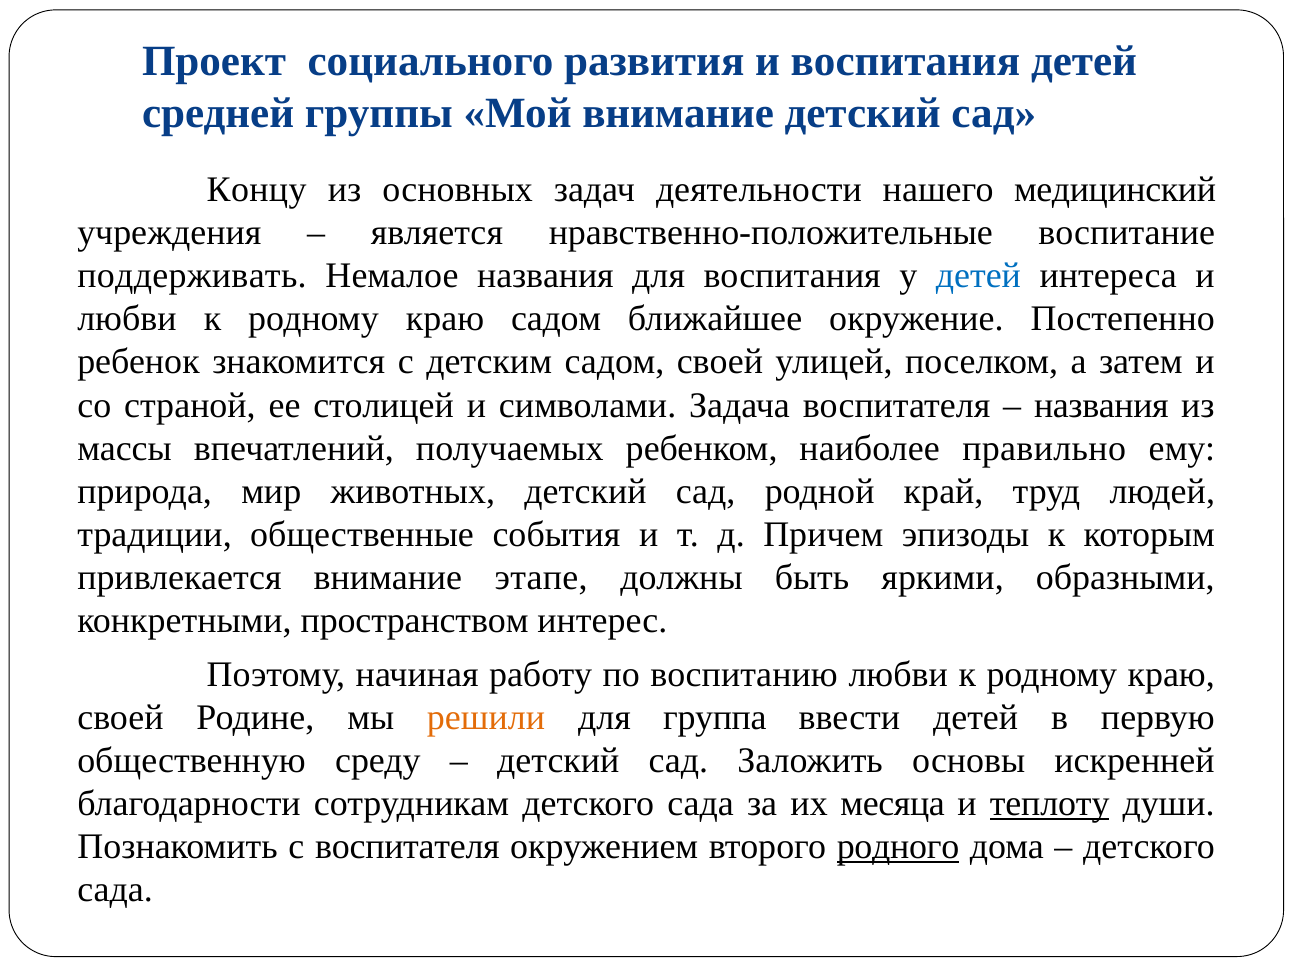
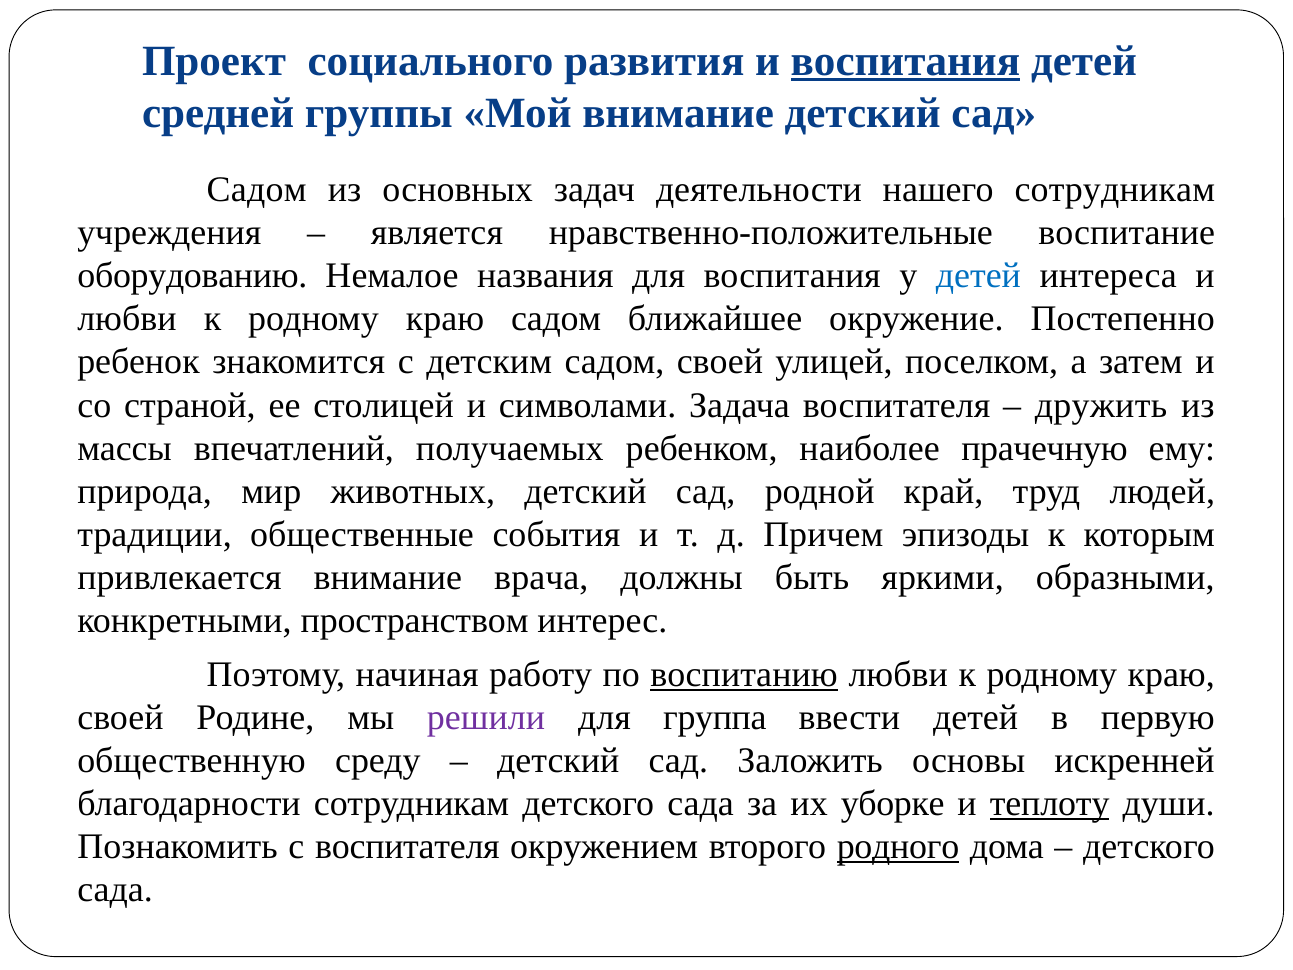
воспитания at (905, 61) underline: none -> present
Концу at (257, 189): Концу -> Садом
нашего медицинский: медицинский -> сотрудникам
поддерживать: поддерживать -> оборудованию
названия at (1101, 405): названия -> дружить
правильно: правильно -> прачечную
этапе: этапе -> врача
воспитанию underline: none -> present
решили colour: orange -> purple
месяца: месяца -> уборке
